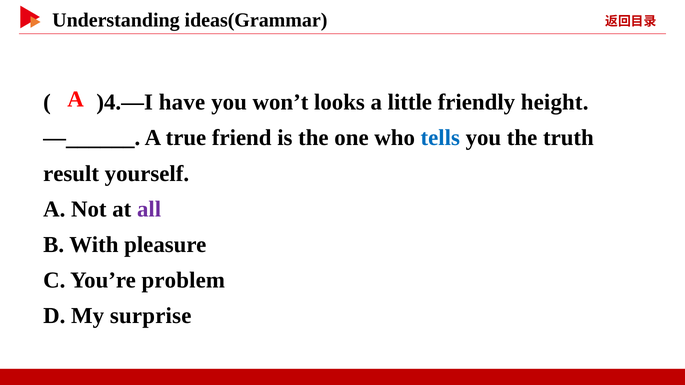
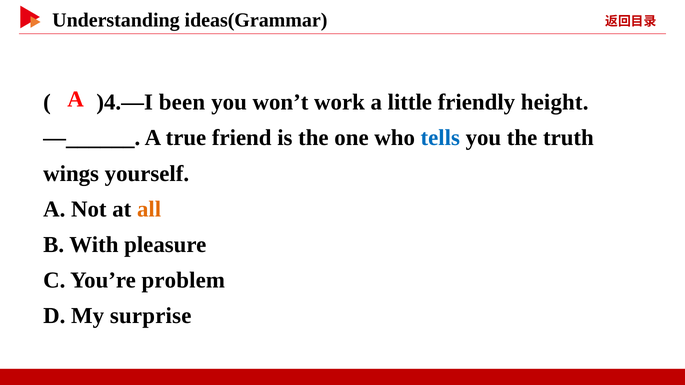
have: have -> been
looks: looks -> work
result: result -> wings
all colour: purple -> orange
